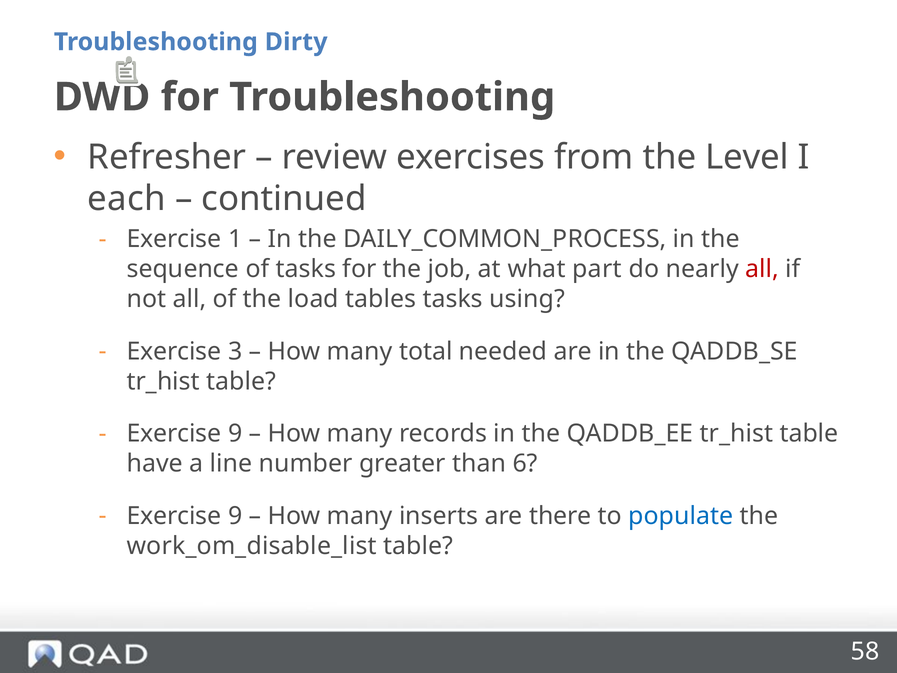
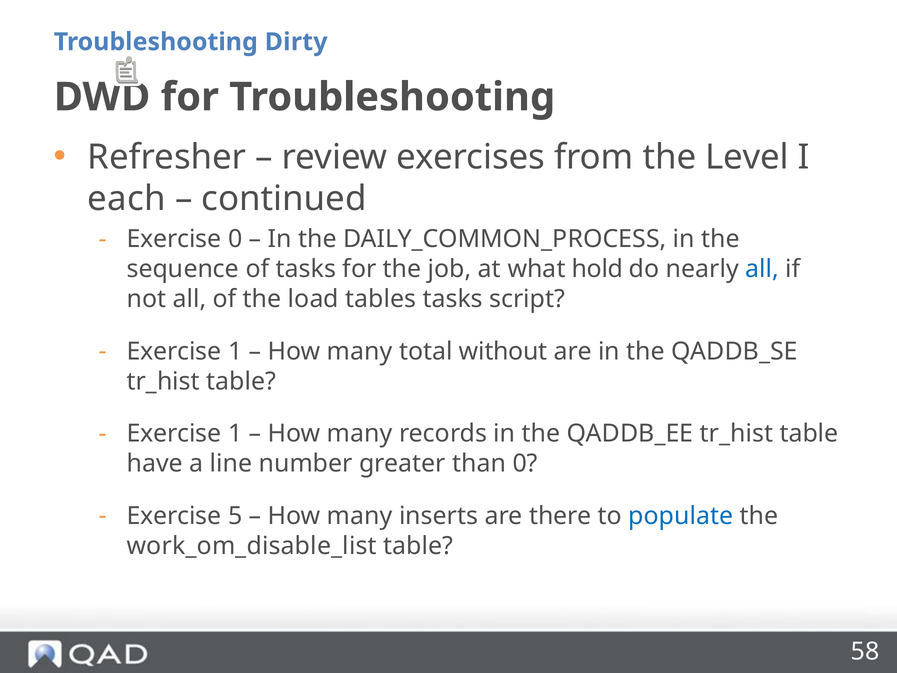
Exercise 1: 1 -> 0
part: part -> hold
all at (762, 269) colour: red -> blue
using: using -> script
3 at (235, 351): 3 -> 1
needed: needed -> without
9 at (235, 434): 9 -> 1
than 6: 6 -> 0
9 at (235, 516): 9 -> 5
